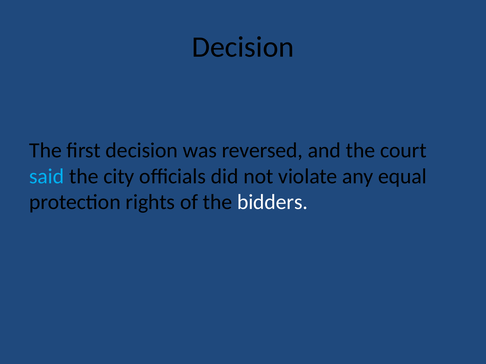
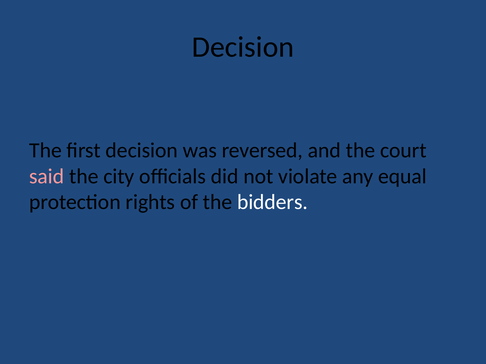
said colour: light blue -> pink
